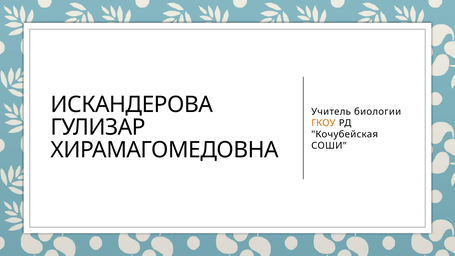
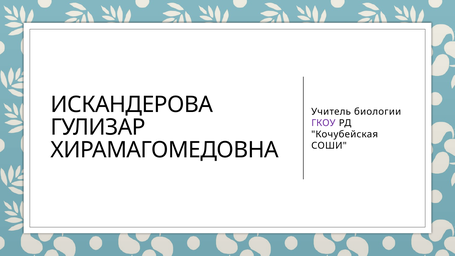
ГКОУ colour: orange -> purple
